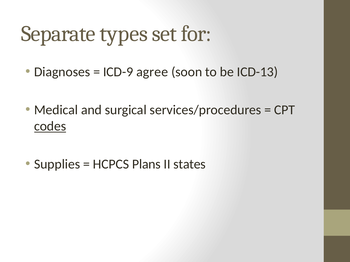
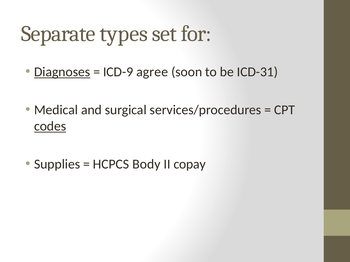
Diagnoses underline: none -> present
ICD-13: ICD-13 -> ICD-31
Plans: Plans -> Body
states: states -> copay
